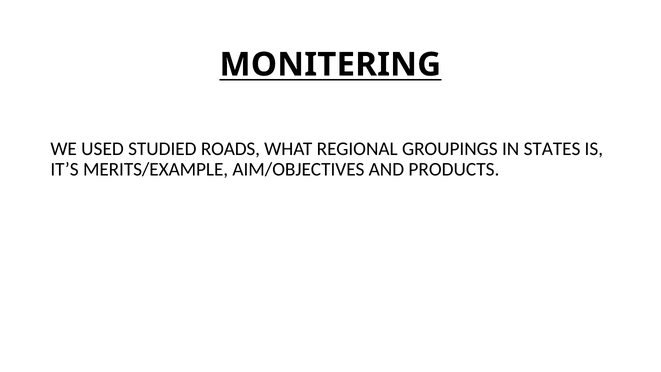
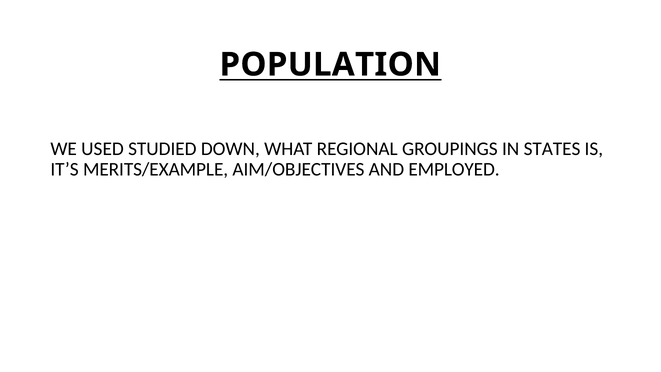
MONITERING: MONITERING -> POPULATION
ROADS: ROADS -> DOWN
PRODUCTS: PRODUCTS -> EMPLOYED
